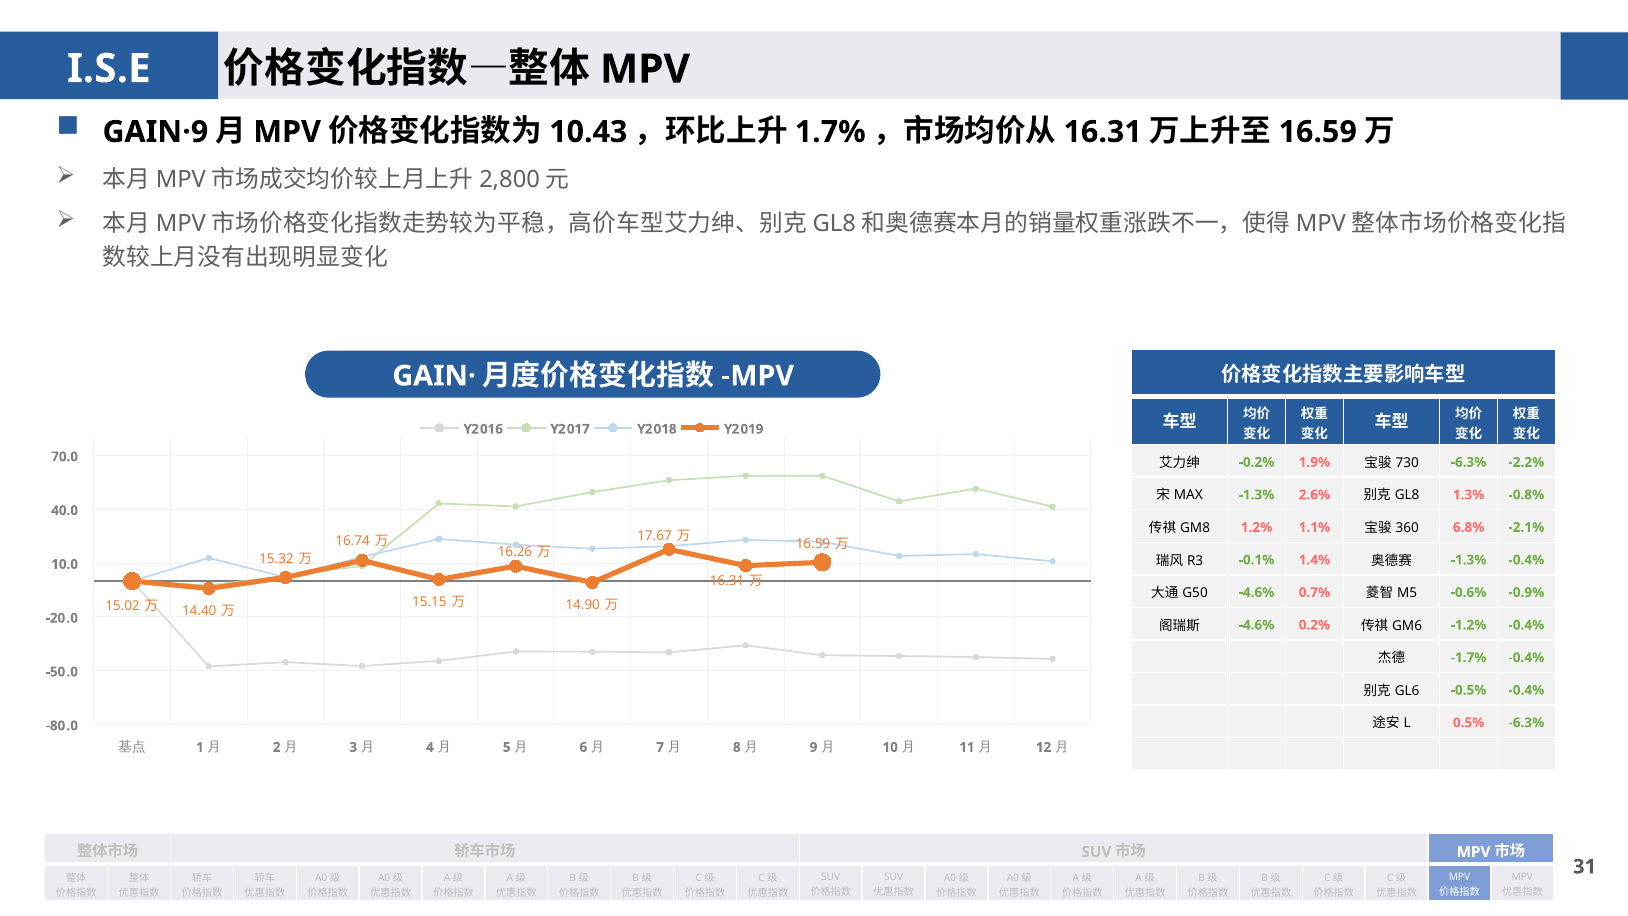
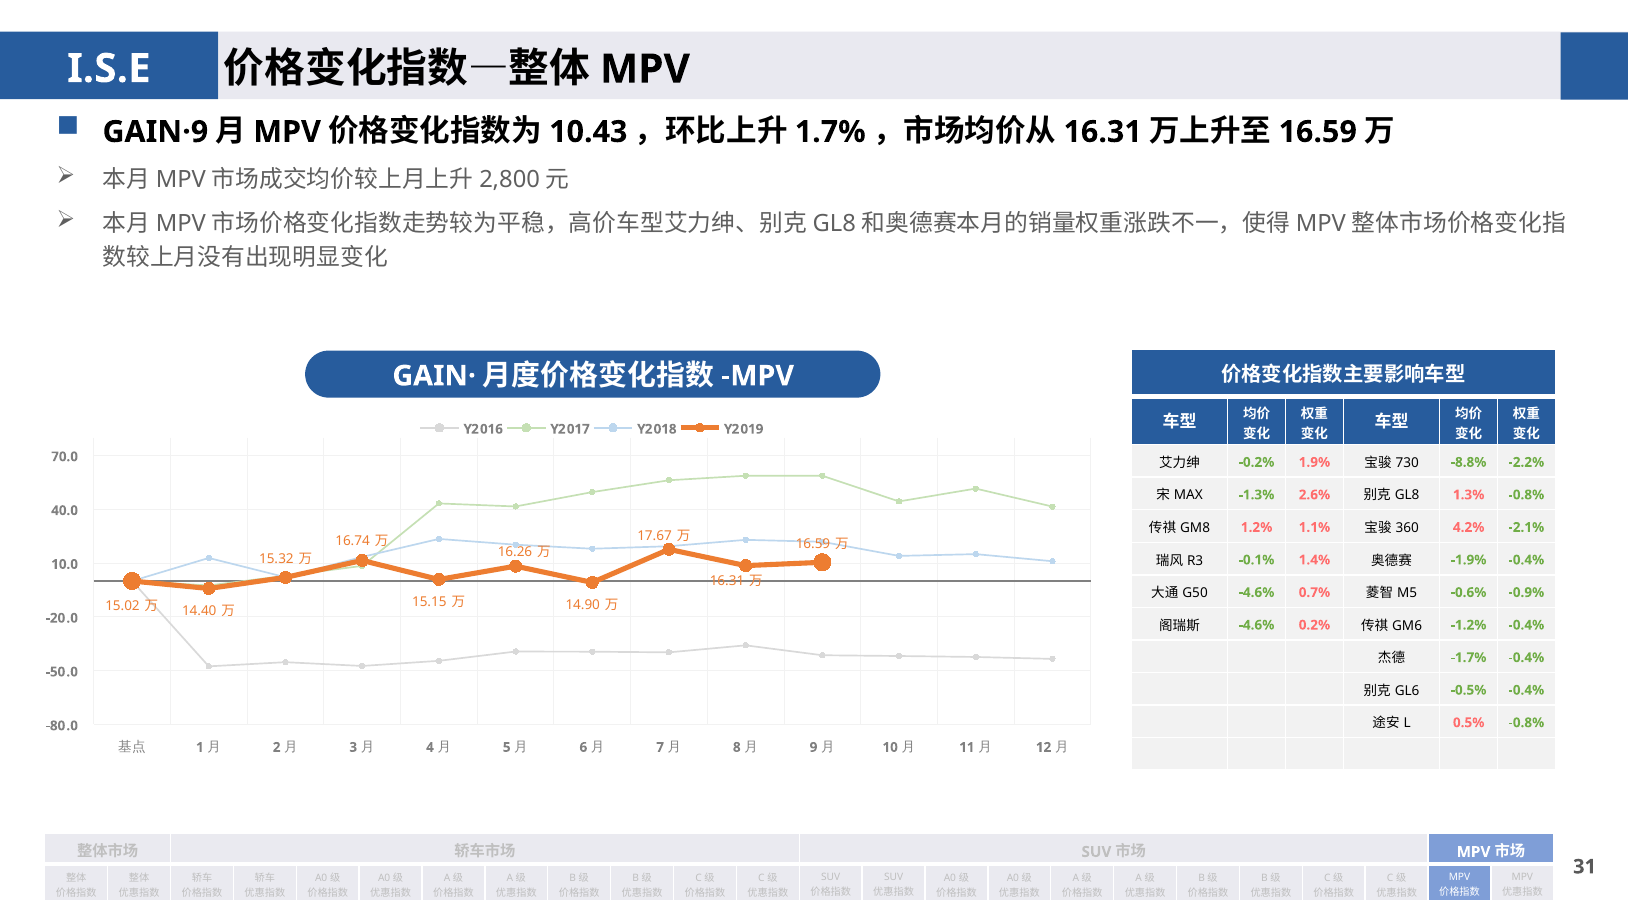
-6.3% at (1469, 462): -6.3% -> -8.8%
6.8%: 6.8% -> 4.2%
-1.3% at (1469, 560): -1.3% -> -1.9%
0.5% -6.3%: -6.3% -> -0.8%
